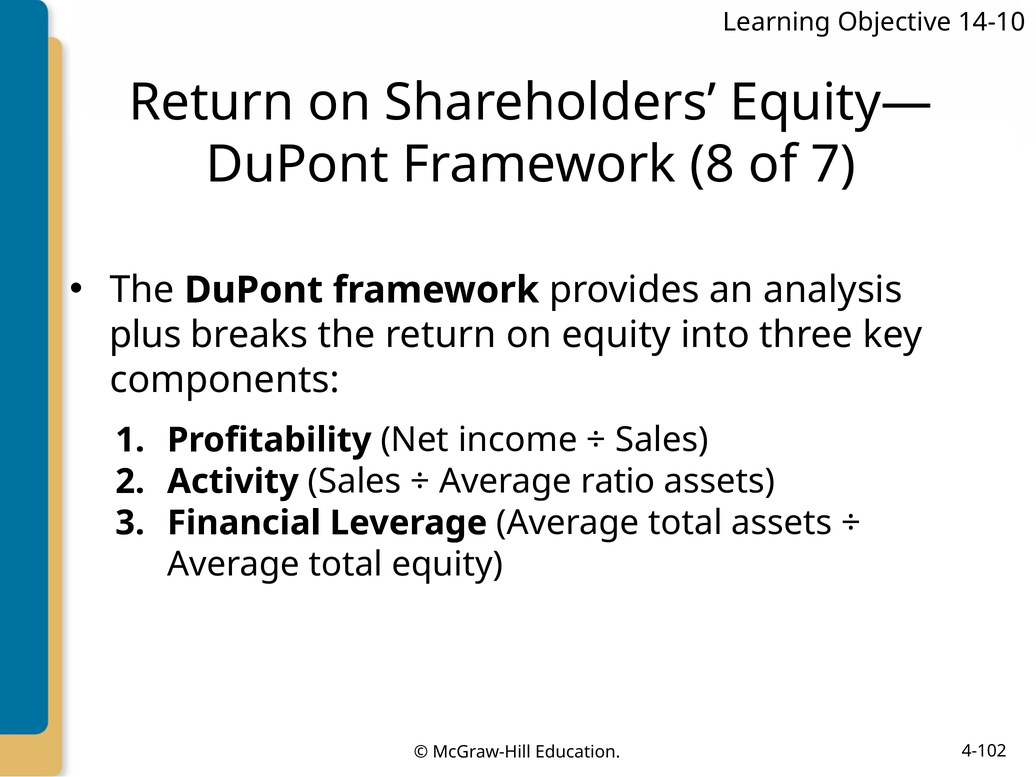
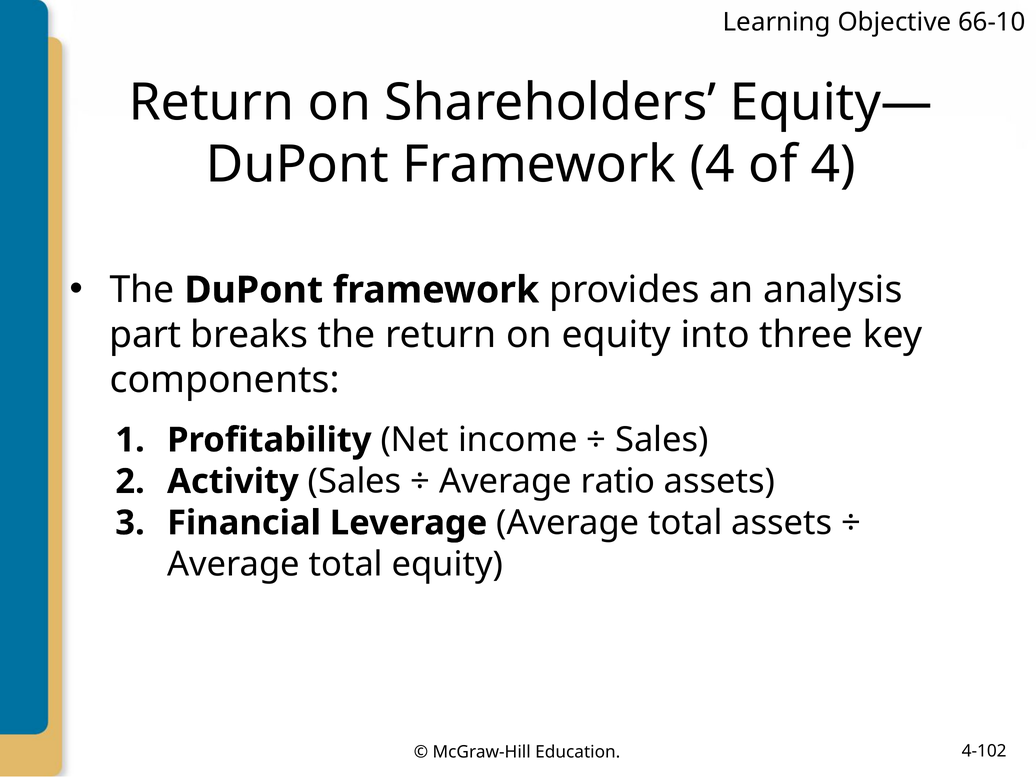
14-10: 14-10 -> 66-10
Framework 8: 8 -> 4
of 7: 7 -> 4
plus: plus -> part
